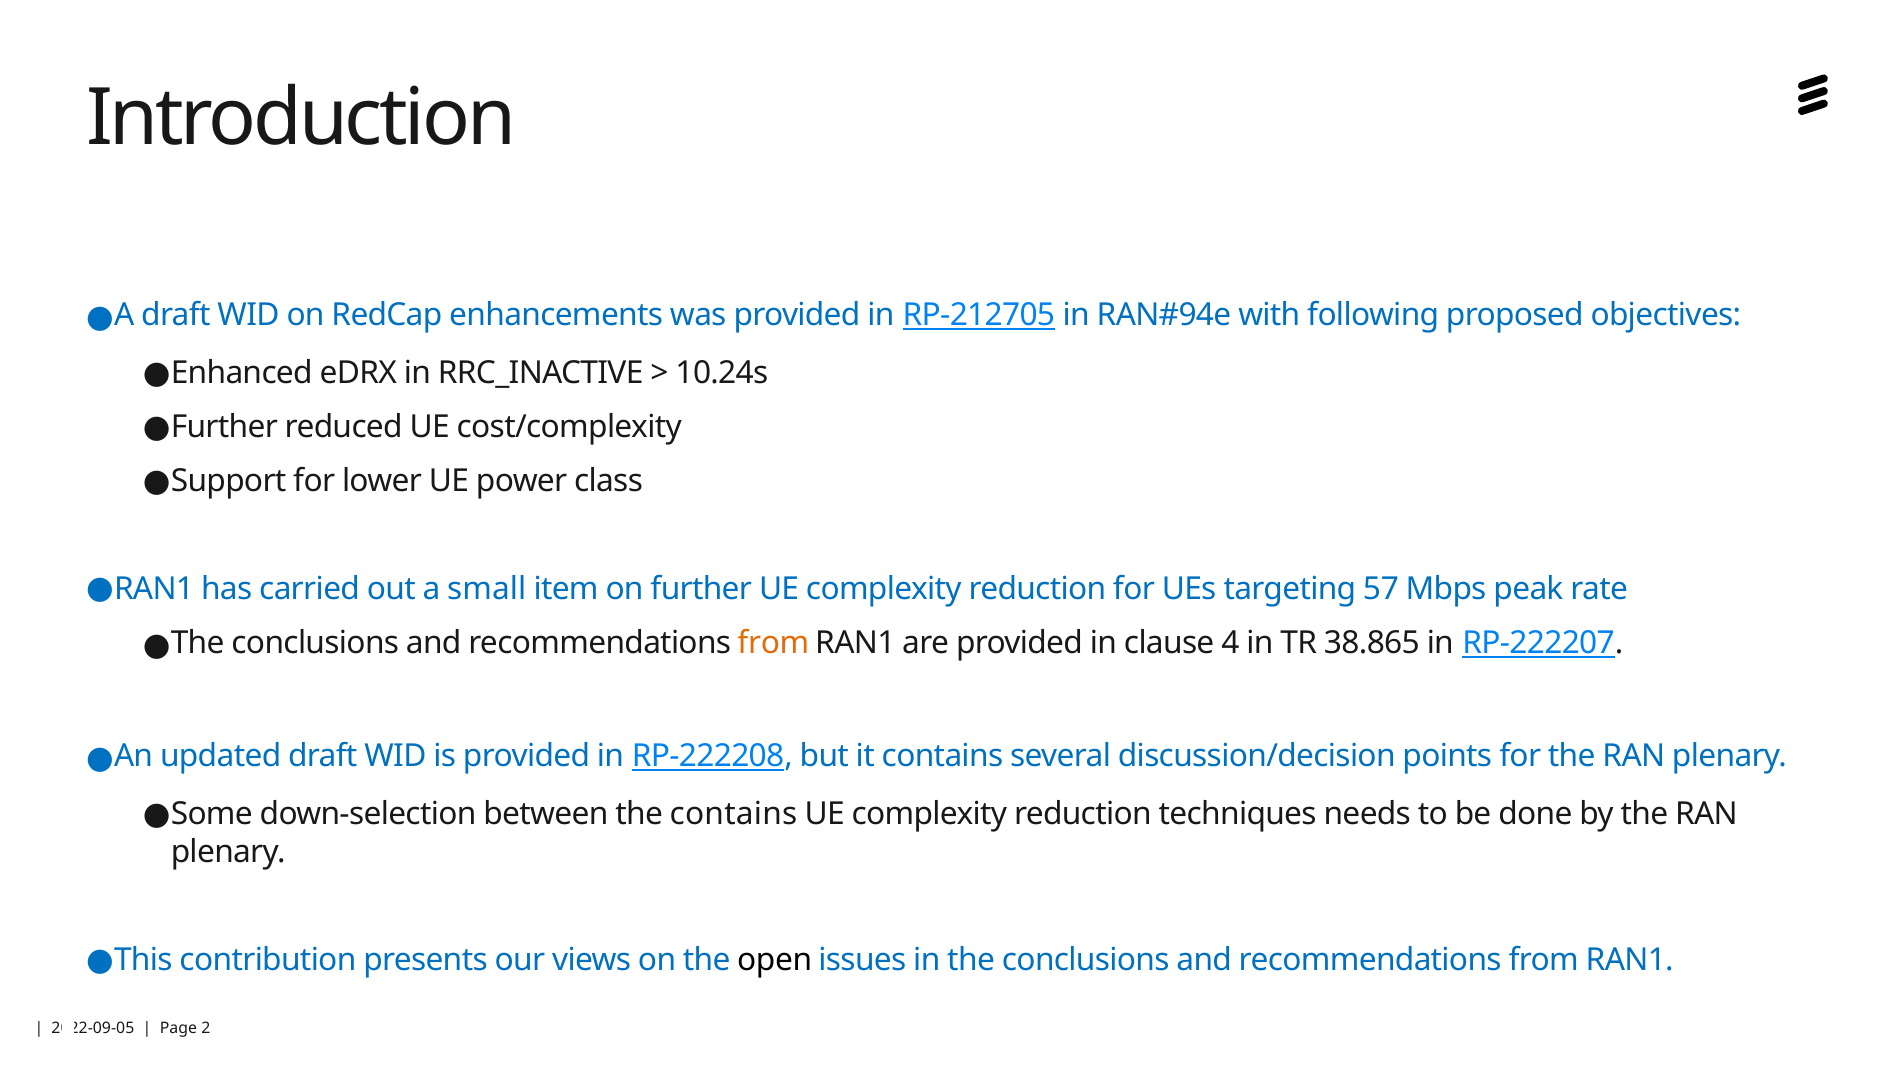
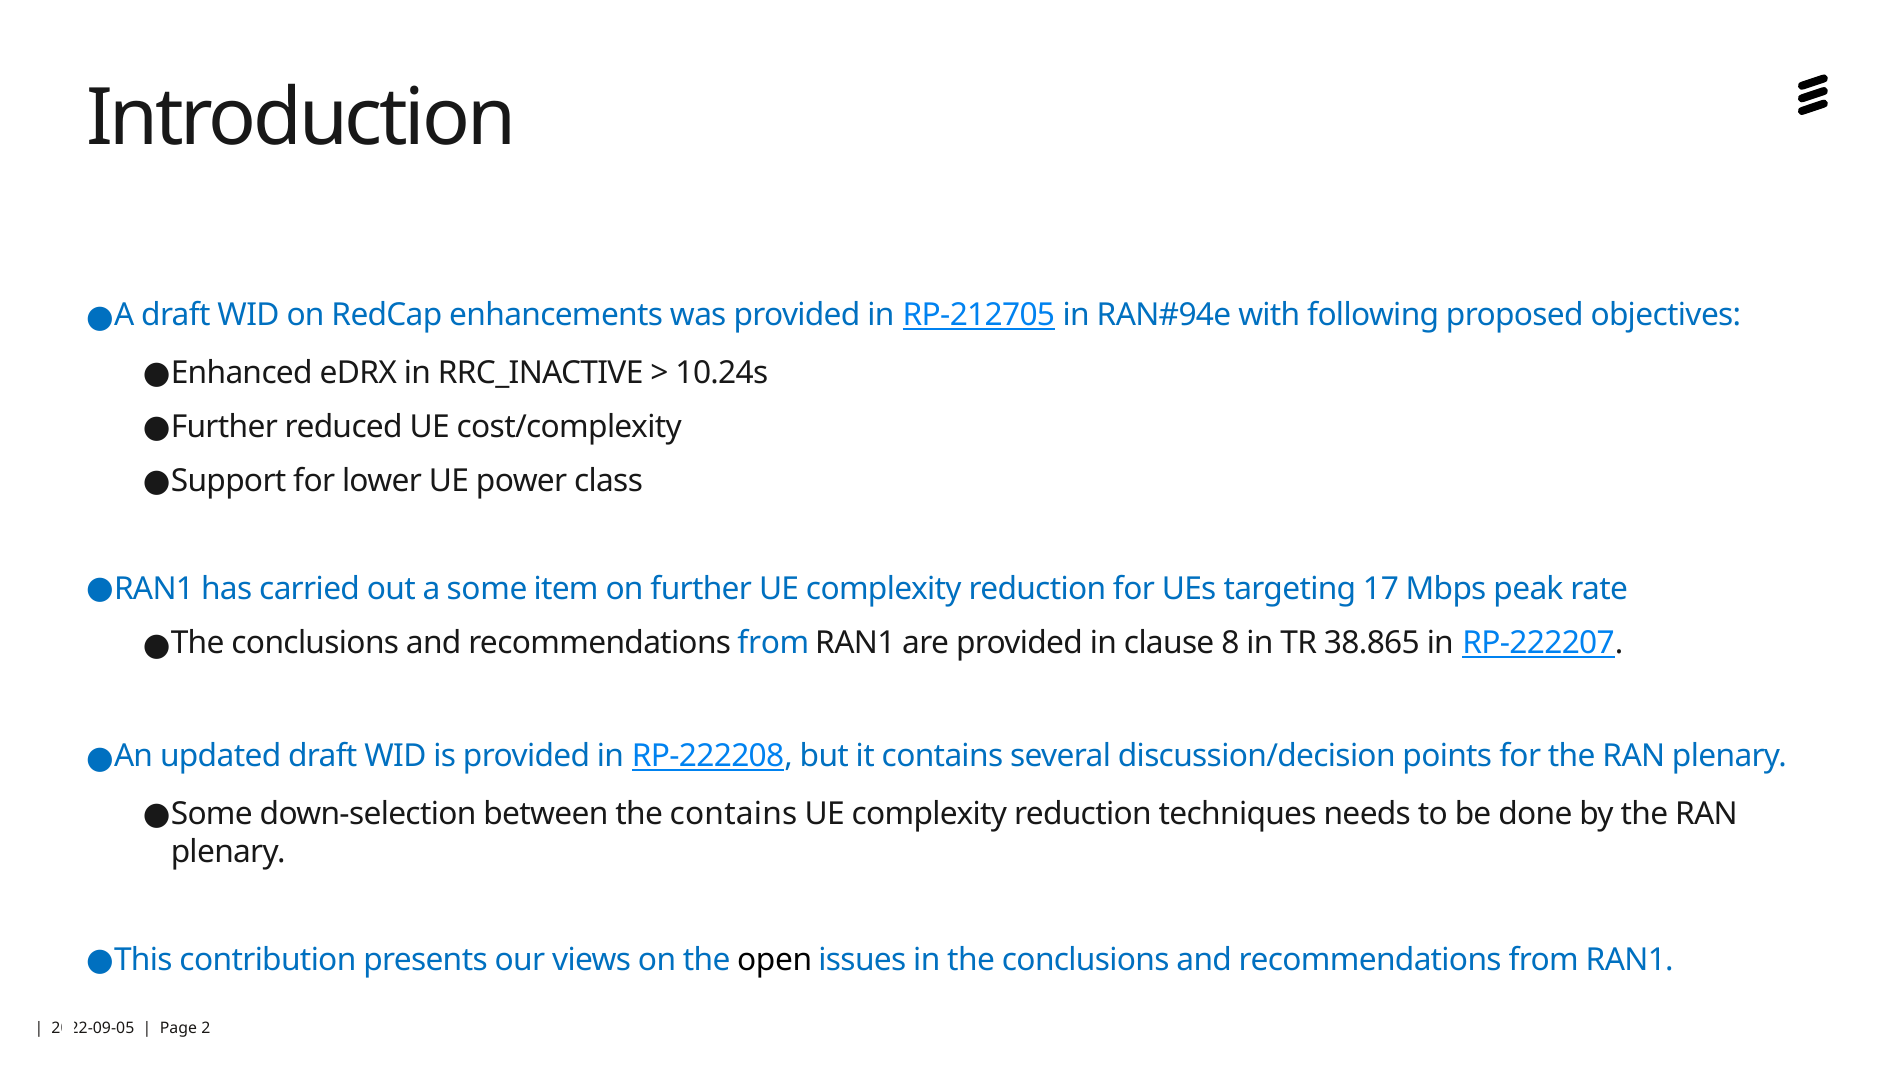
a small: small -> some
57: 57 -> 17
from at (773, 643) colour: orange -> blue
4: 4 -> 8
